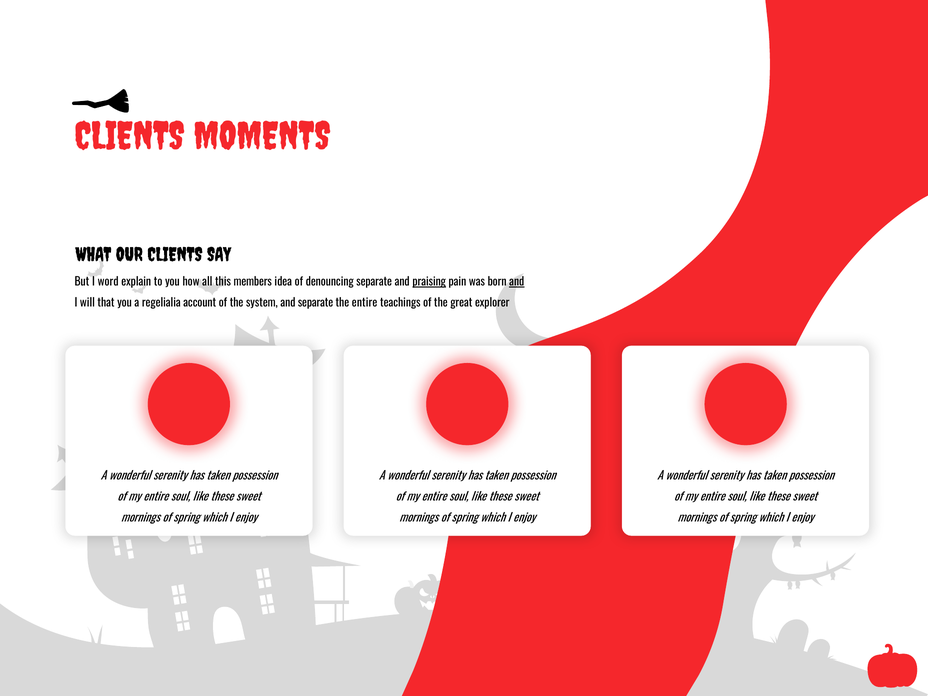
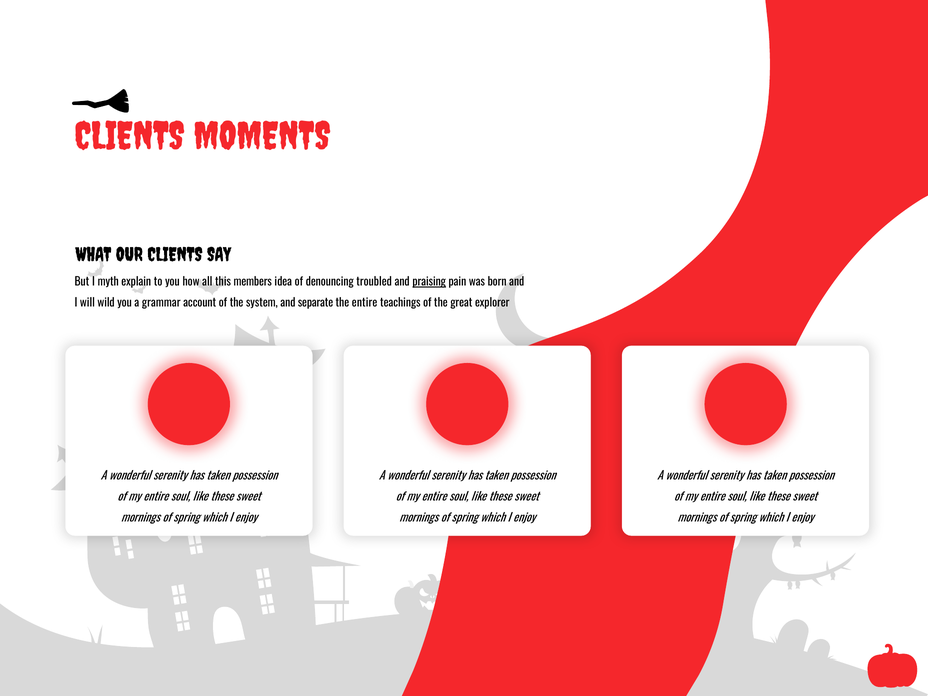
word: word -> myth
denouncing separate: separate -> troubled
and at (517, 282) underline: present -> none
that: that -> wild
regelialia: regelialia -> grammar
